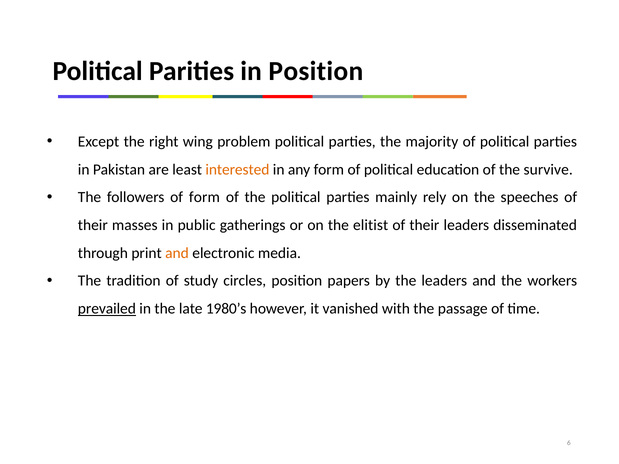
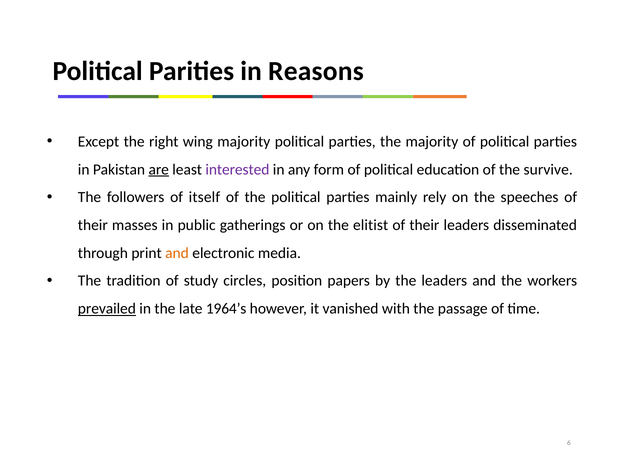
in Position: Position -> Reasons
wing problem: problem -> majority
are underline: none -> present
interested colour: orange -> purple
of form: form -> itself
1980’s: 1980’s -> 1964’s
